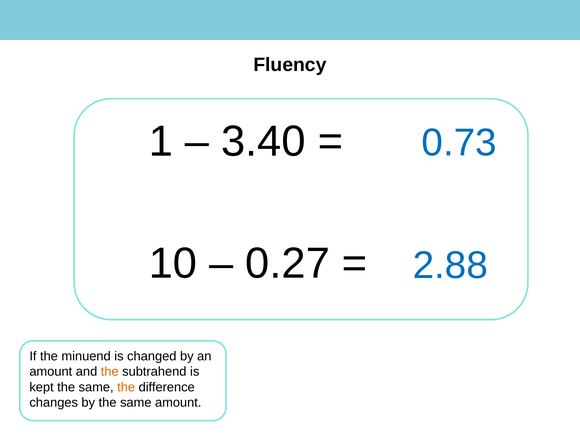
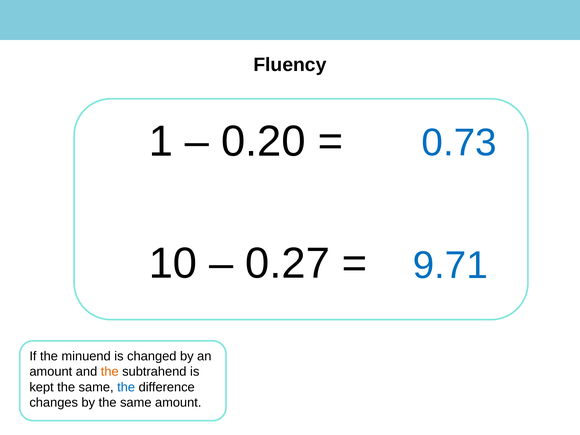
3.40: 3.40 -> 0.20
2.88: 2.88 -> 9.71
the at (126, 387) colour: orange -> blue
